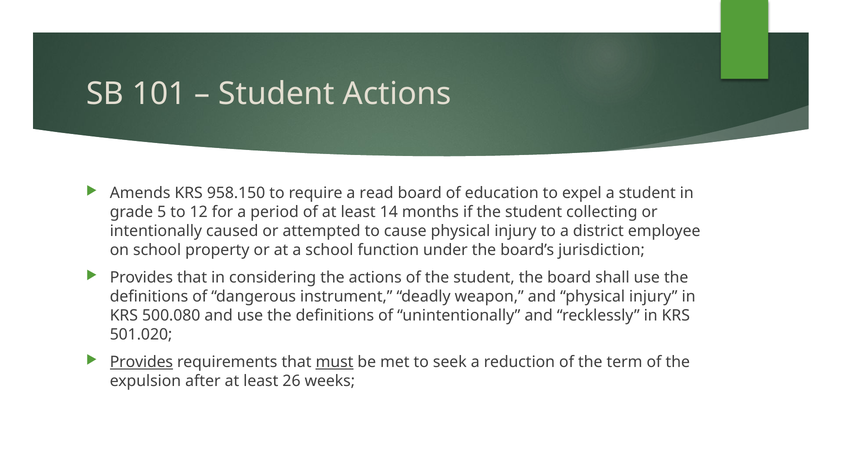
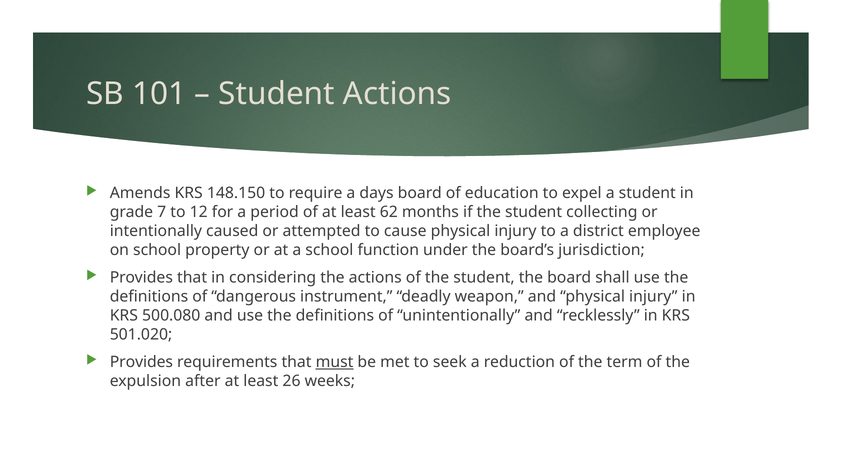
958.150: 958.150 -> 148.150
read: read -> days
5: 5 -> 7
14: 14 -> 62
Provides at (141, 363) underline: present -> none
